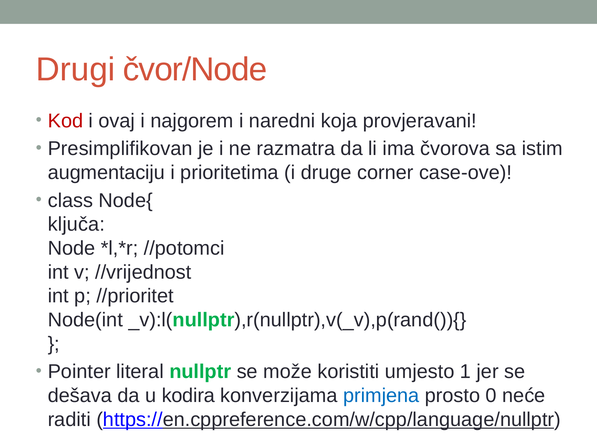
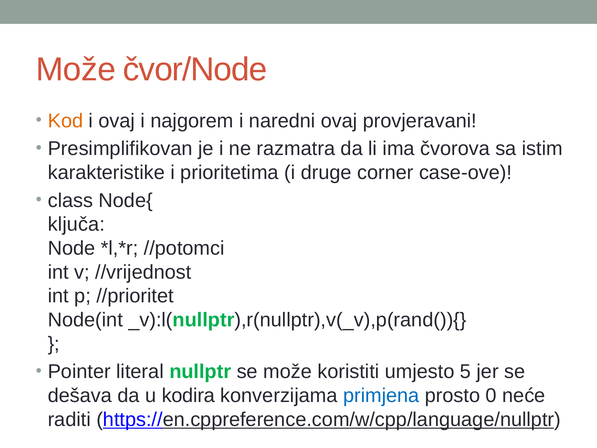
Drugi at (76, 69): Drugi -> Može
Kod colour: red -> orange
naredni koja: koja -> ovaj
augmentaciju: augmentaciju -> karakteristike
1: 1 -> 5
